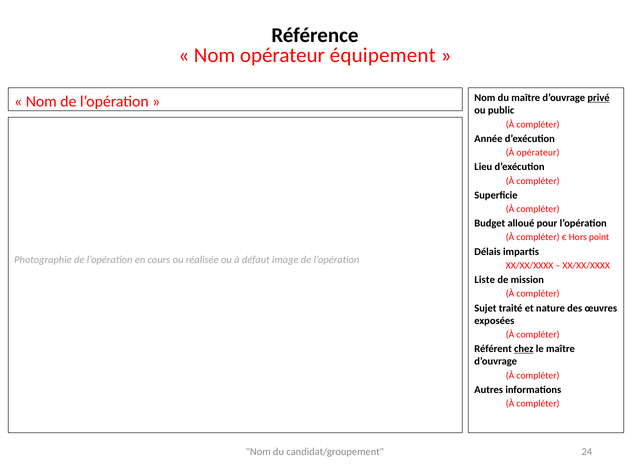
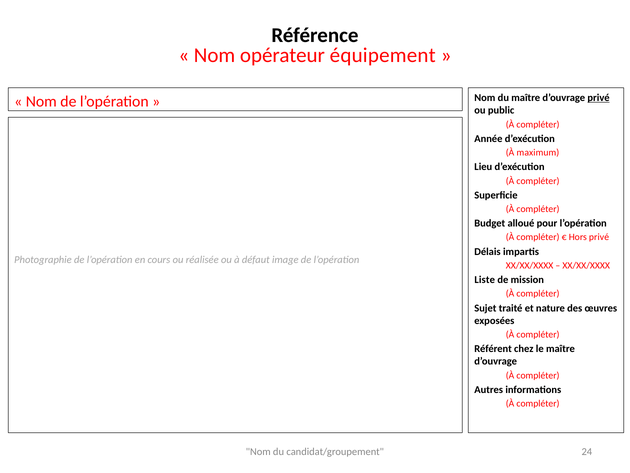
À opérateur: opérateur -> maximum
Hors point: point -> privé
chez underline: present -> none
